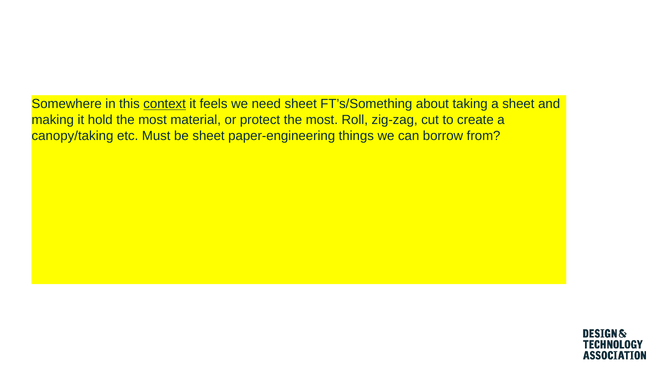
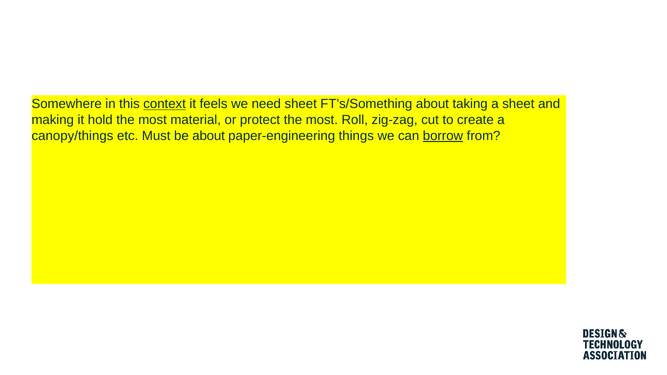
canopy/taking: canopy/taking -> canopy/things
be sheet: sheet -> about
borrow underline: none -> present
